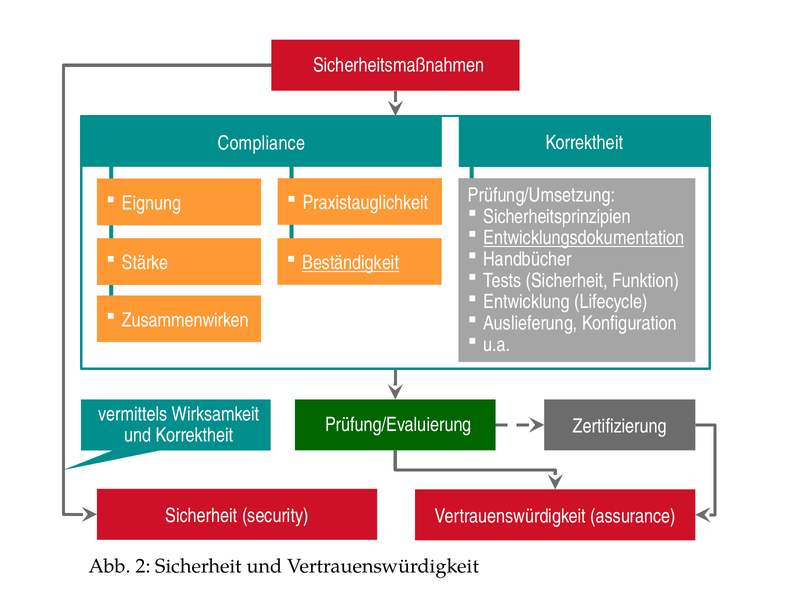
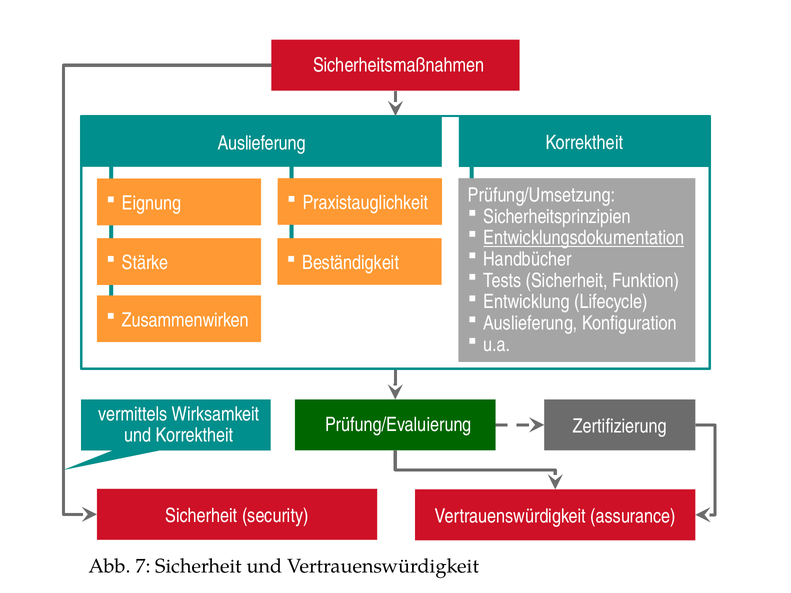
Compliance at (261, 143): Compliance -> Auslieferung
Beständigkeit underline: present -> none
2: 2 -> 7
